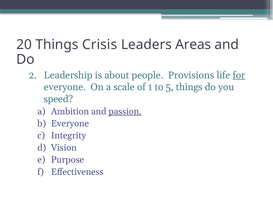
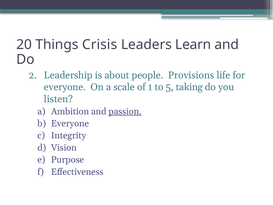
Areas: Areas -> Learn
for underline: present -> none
5 things: things -> taking
speed: speed -> listen
